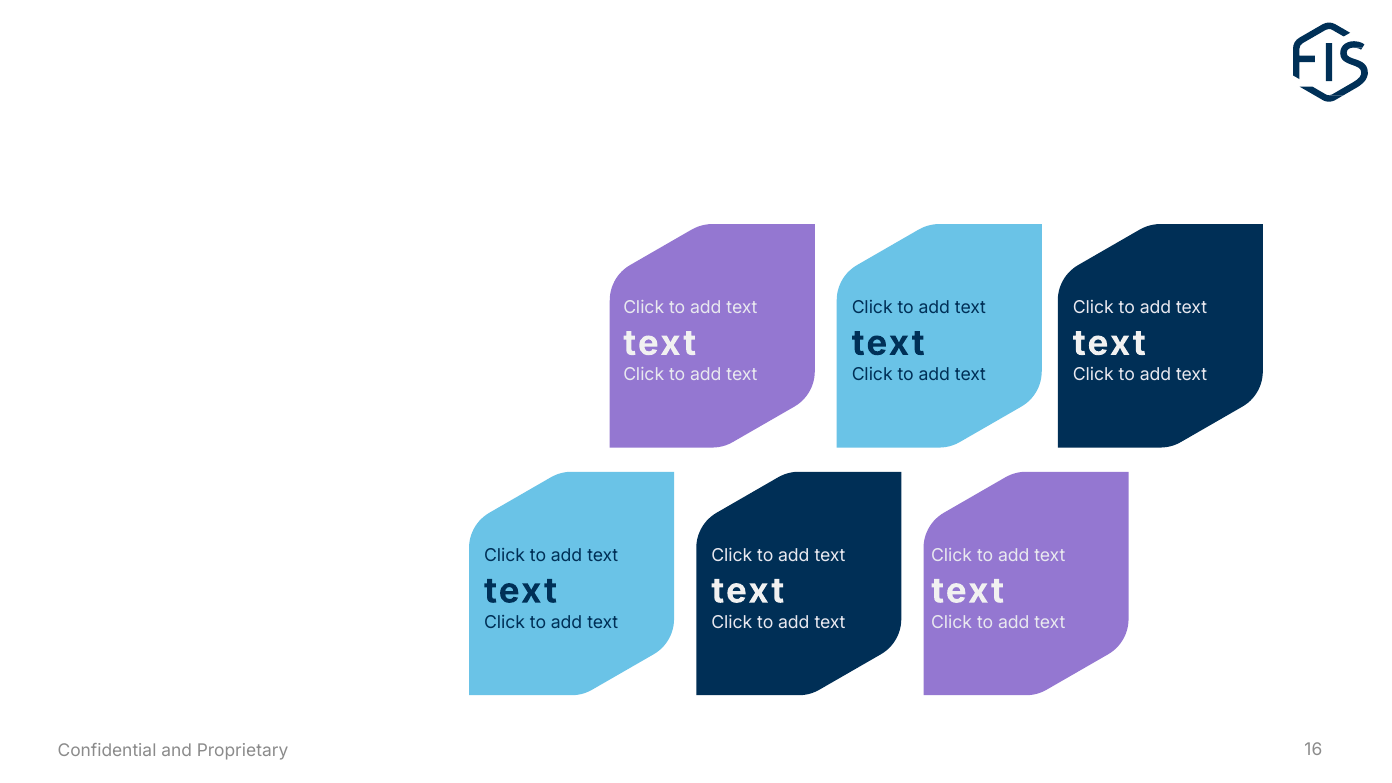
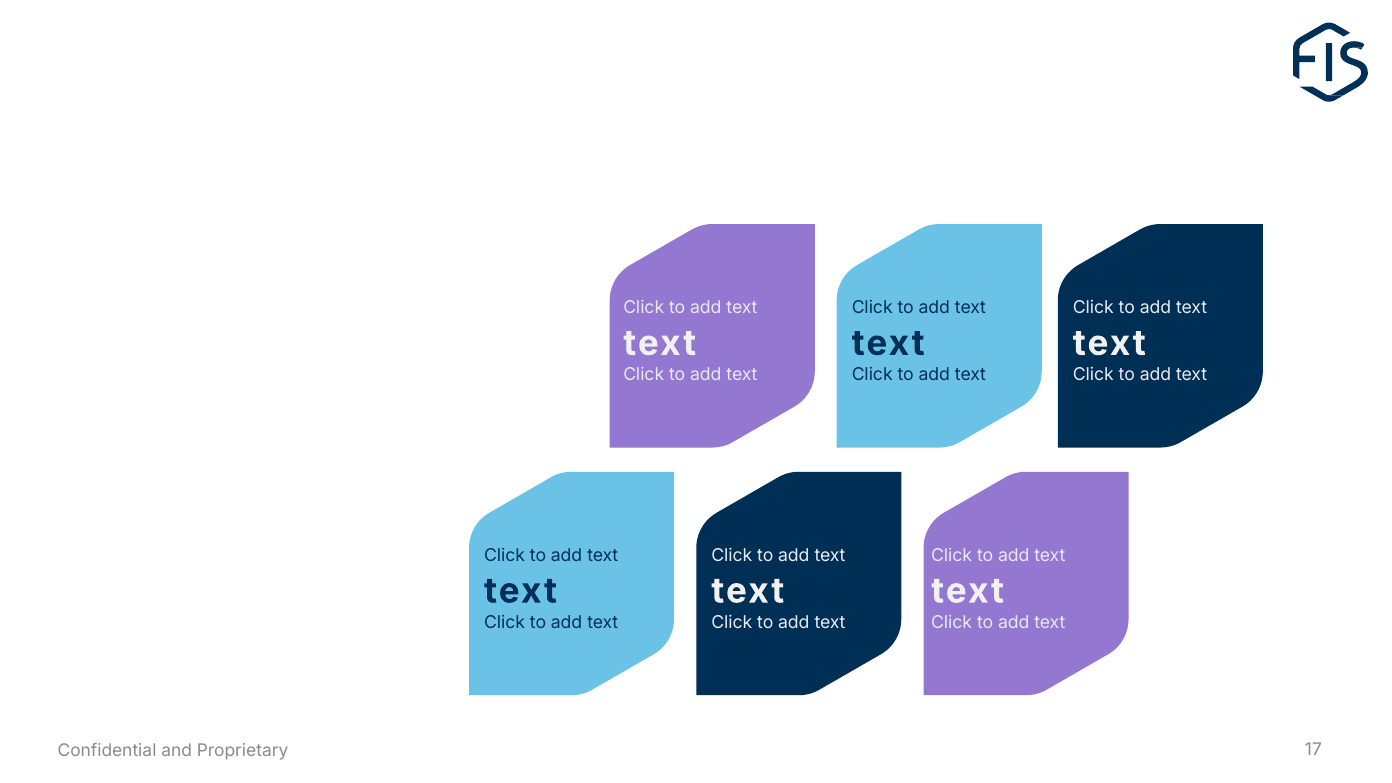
16: 16 -> 17
